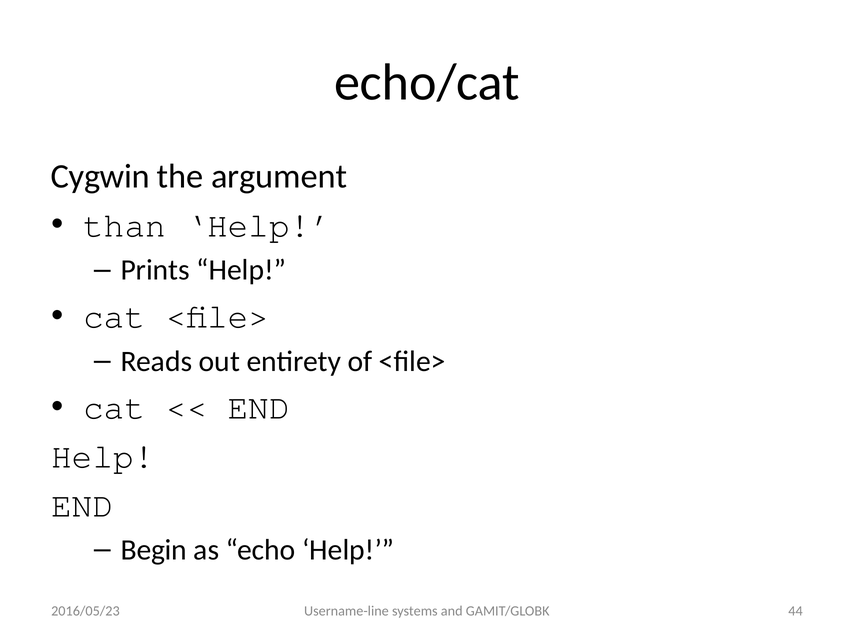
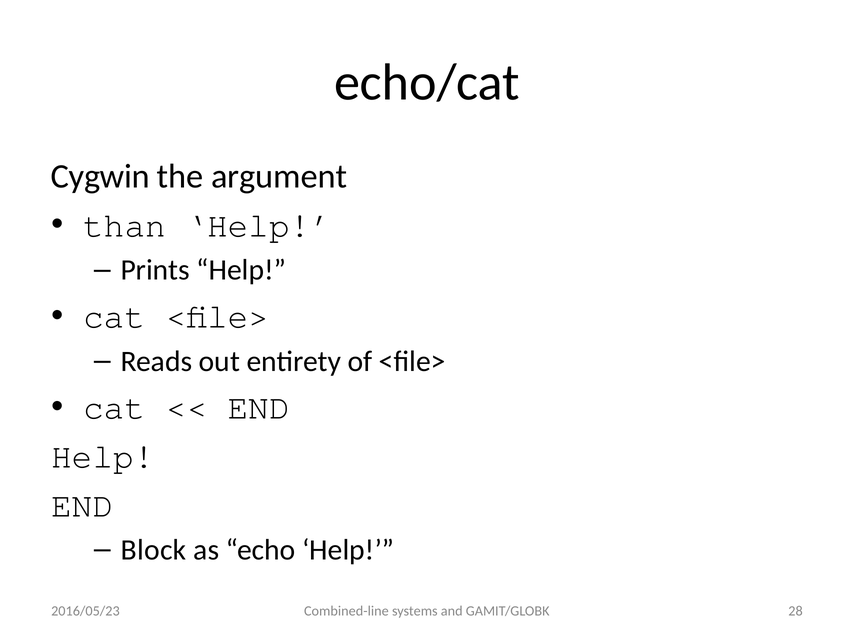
Begin: Begin -> Block
Username-line: Username-line -> Combined-line
44: 44 -> 28
